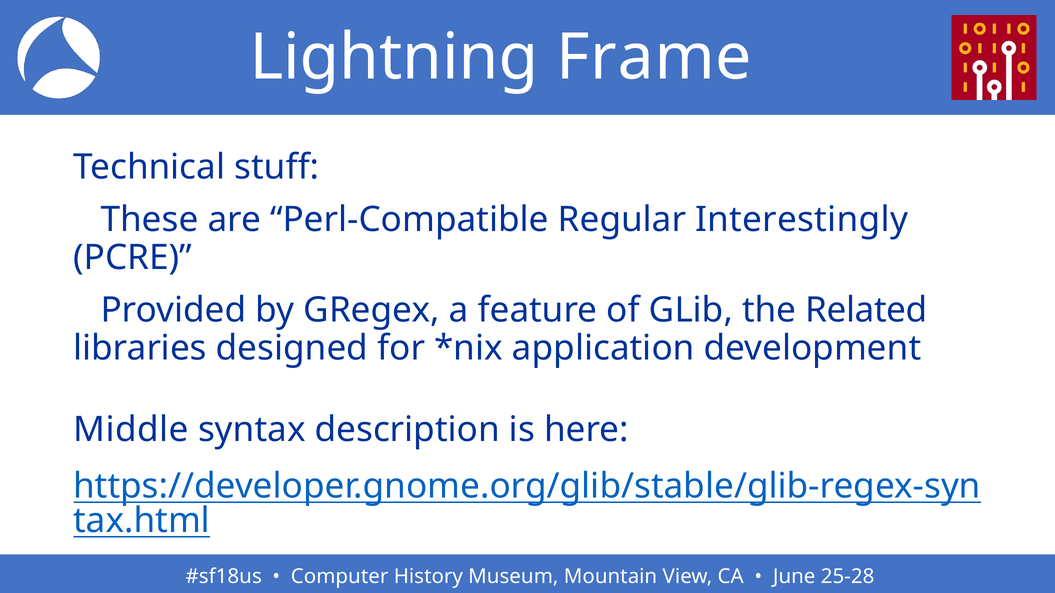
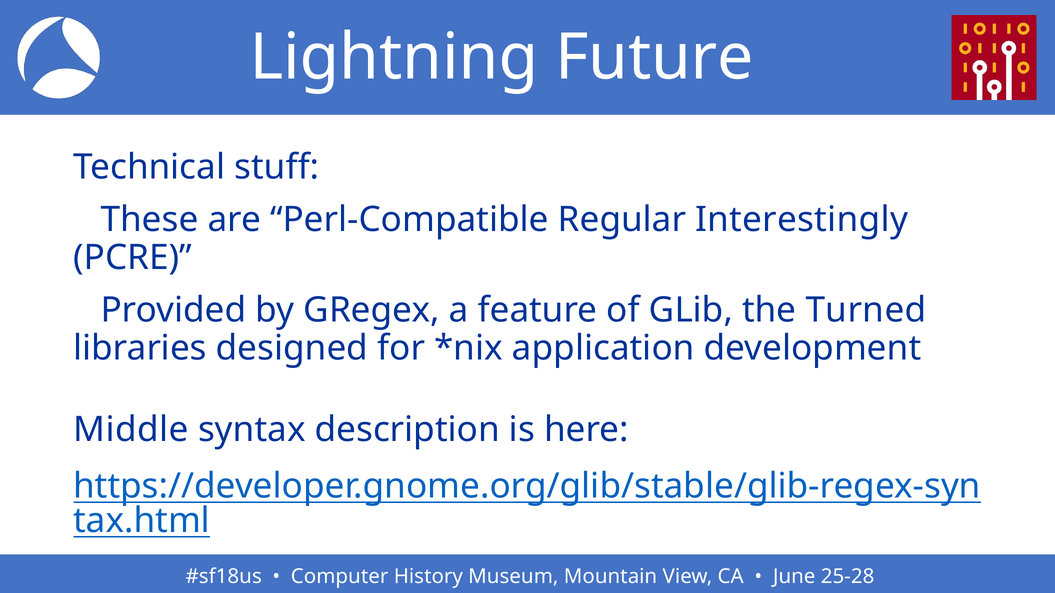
Frame: Frame -> Future
Related: Related -> Turned
